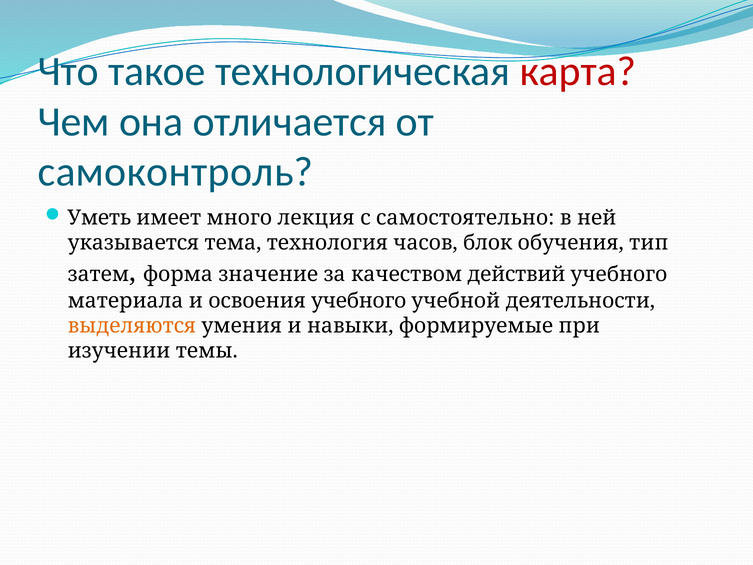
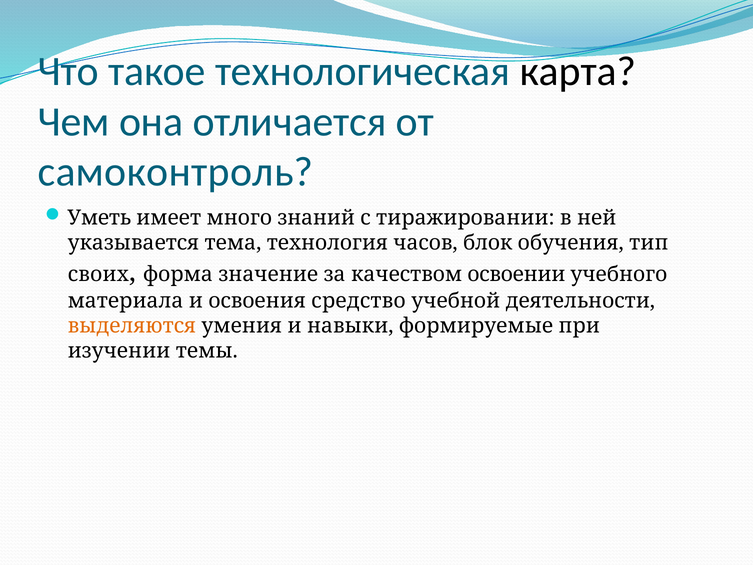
карта colour: red -> black
лекция: лекция -> знаний
самостоятельно: самостоятельно -> тиражировании
затем: затем -> своих
действий: действий -> освоении
освоения учебного: учебного -> средство
